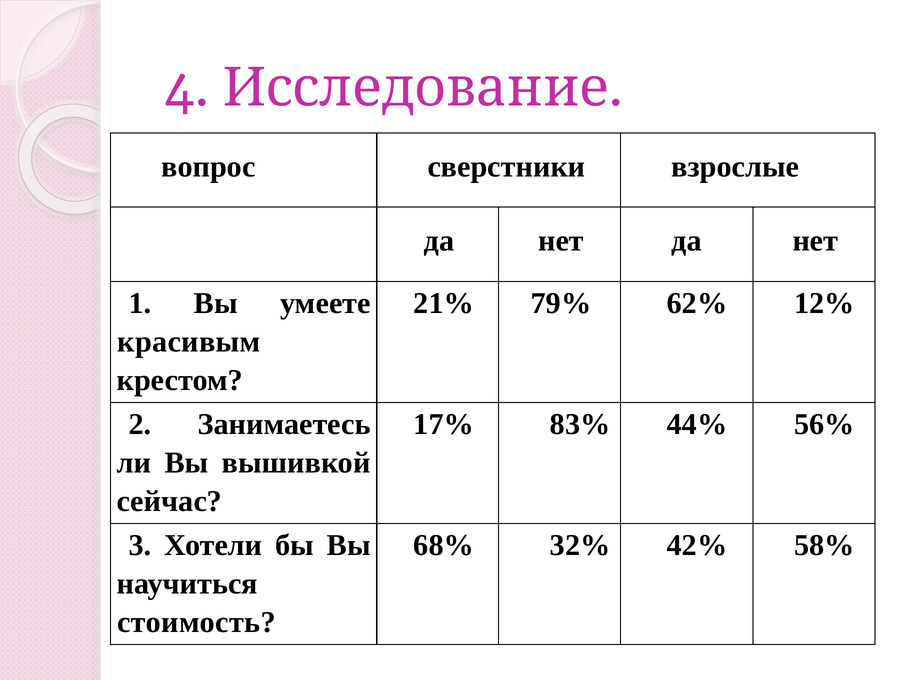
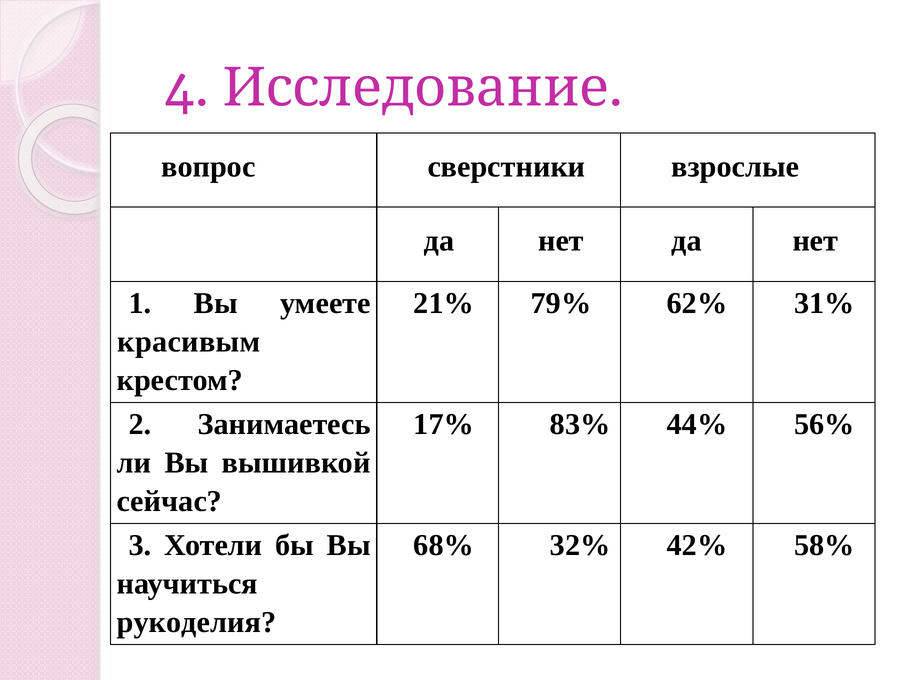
12%: 12% -> 31%
стоимость: стоимость -> рукоделия
